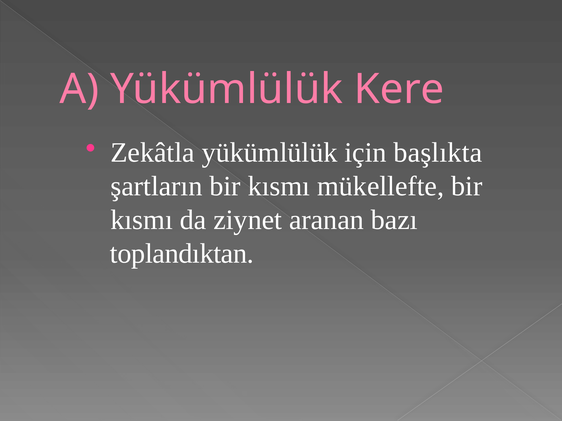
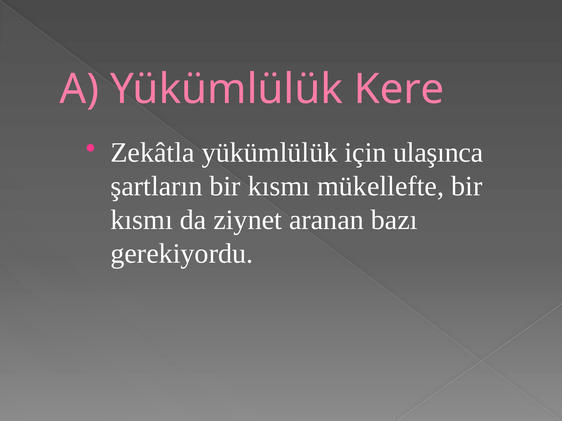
başlıkta: başlıkta -> ulaşınca
toplandıktan: toplandıktan -> gerekiyordu
